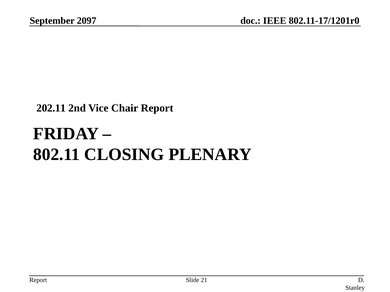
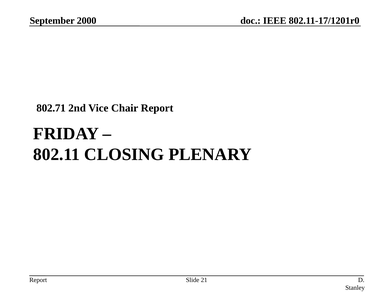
2097: 2097 -> 2000
202.11: 202.11 -> 802.71
